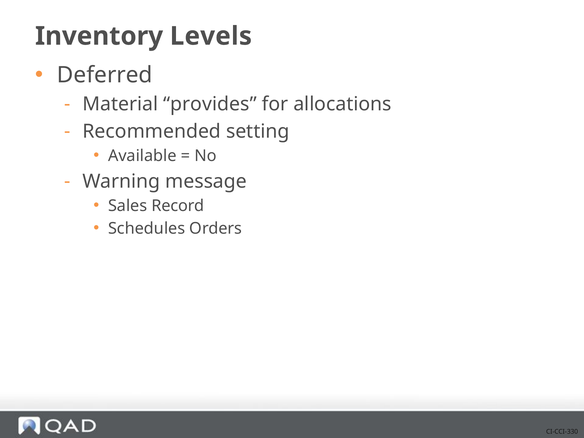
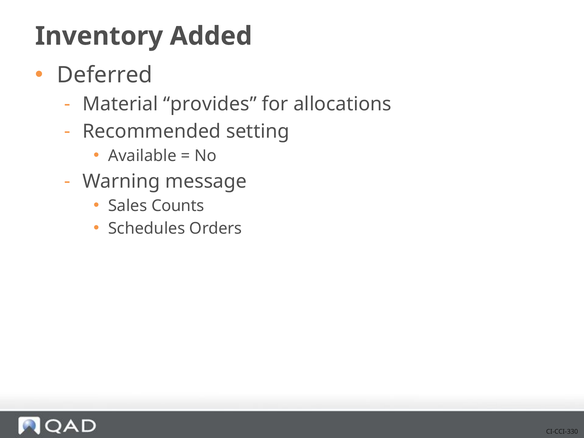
Levels: Levels -> Added
Record: Record -> Counts
